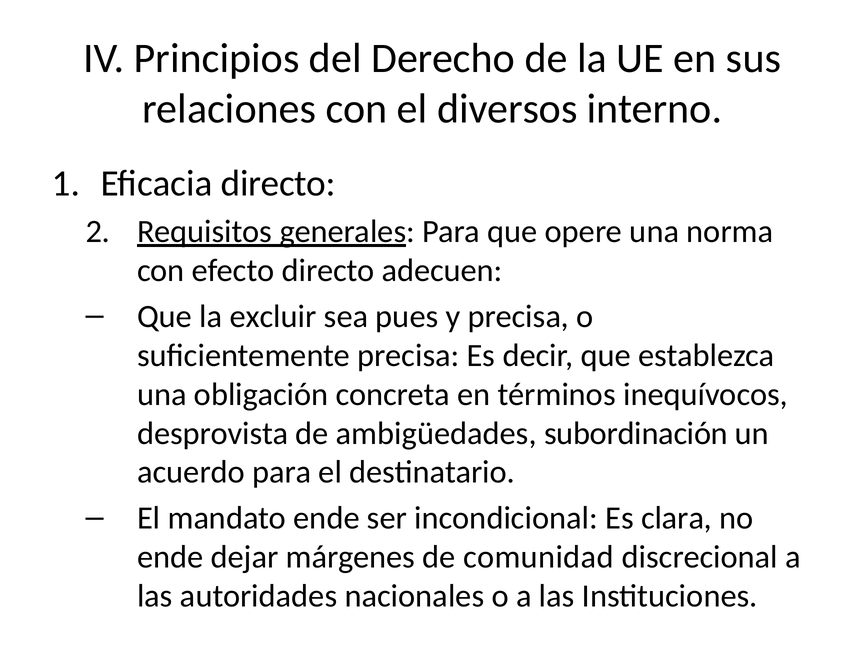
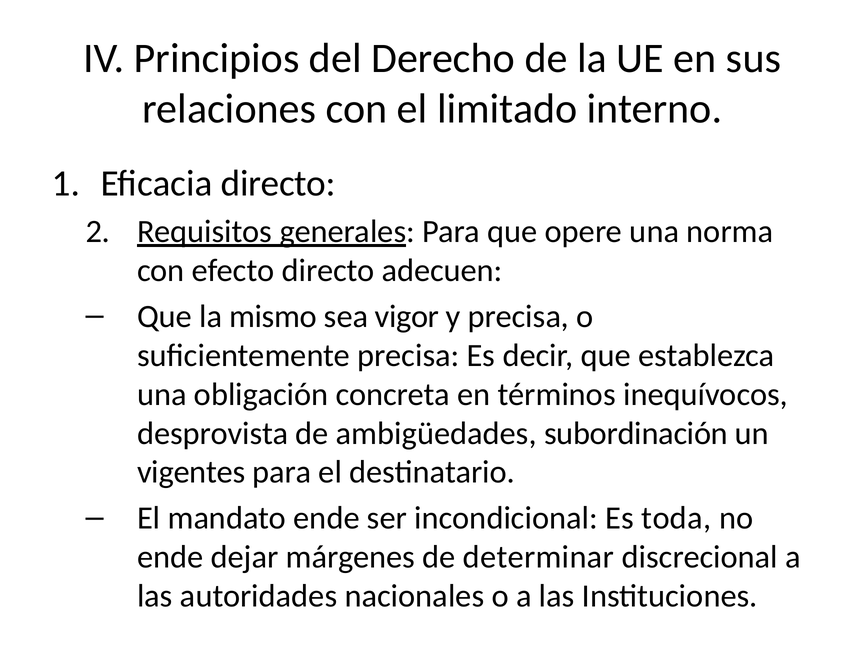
diversos: diversos -> limitado
excluir: excluir -> mismo
pues: pues -> vigor
acuerdo: acuerdo -> vigentes
clara: clara -> toda
comunidad: comunidad -> determinar
